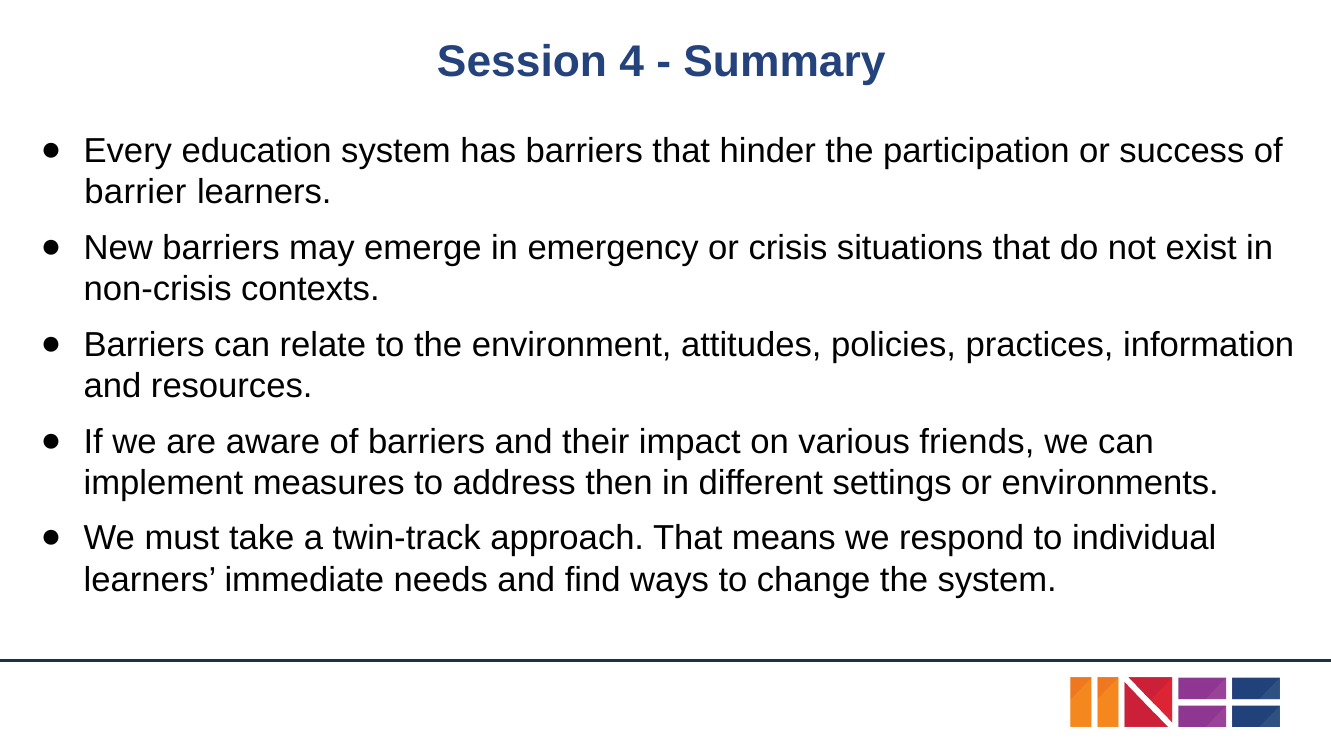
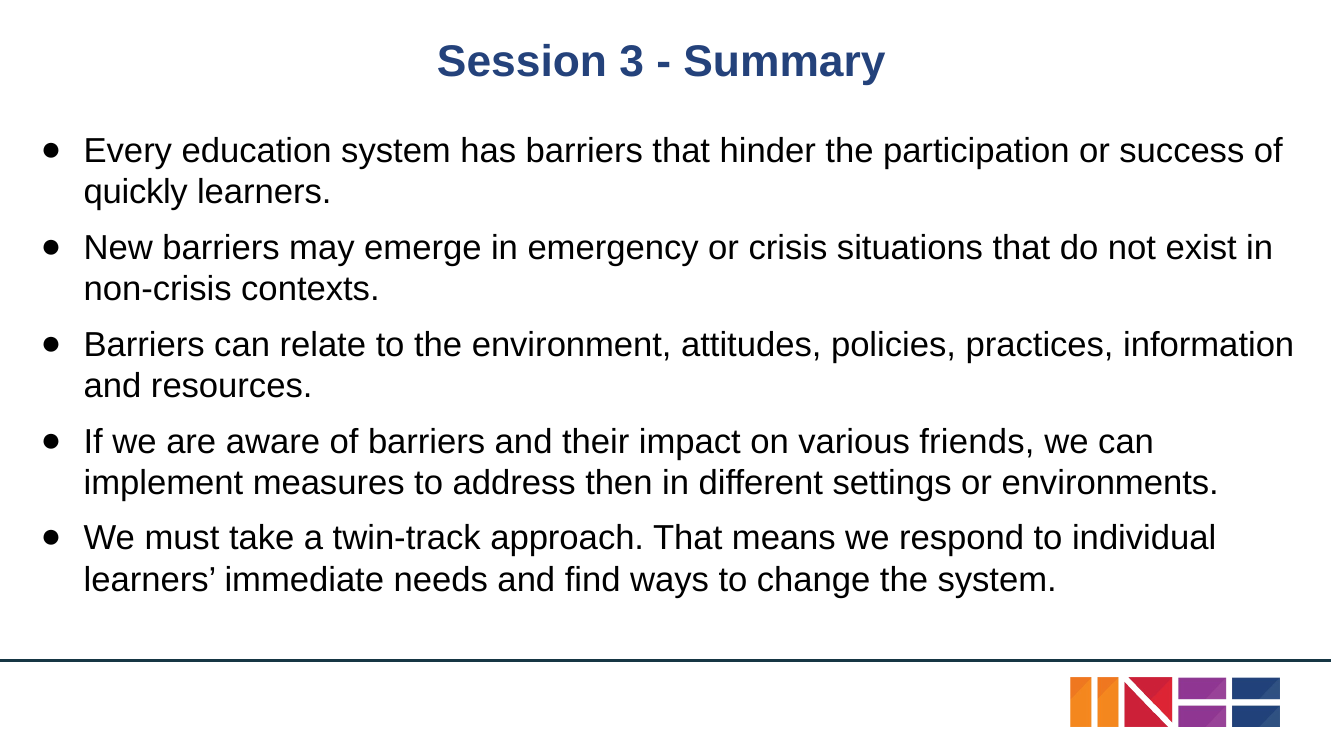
4: 4 -> 3
barrier: barrier -> quickly
